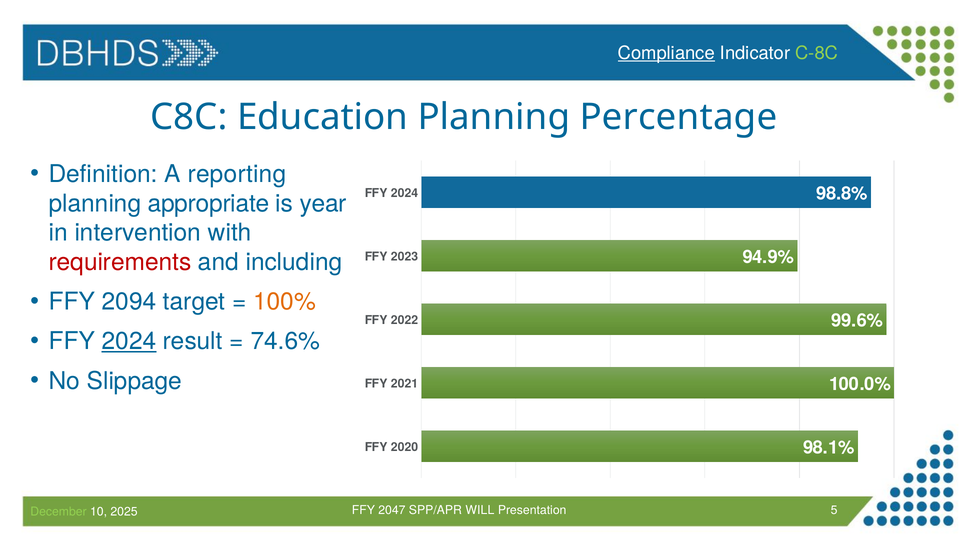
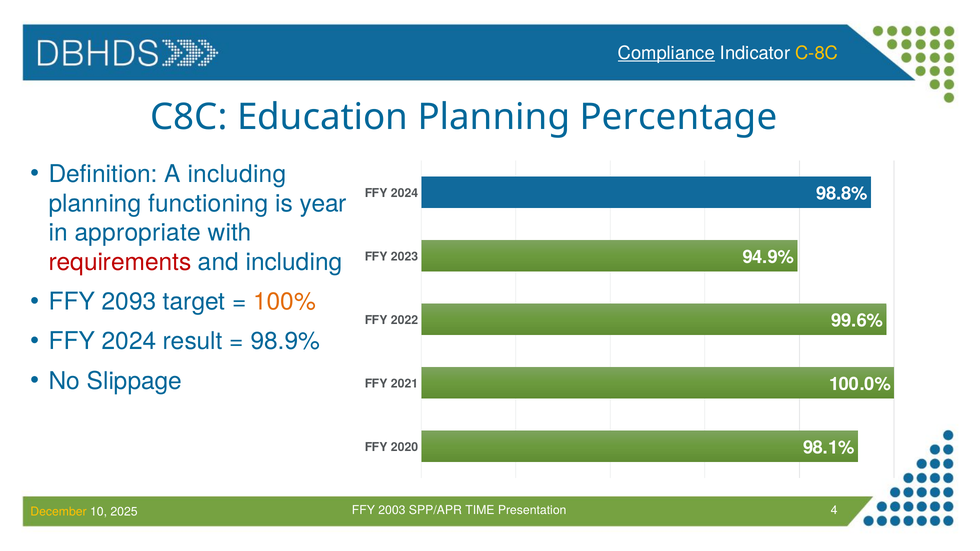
C-8C colour: light green -> yellow
A reporting: reporting -> including
appropriate: appropriate -> functioning
intervention: intervention -> appropriate
2094: 2094 -> 2093
2024 at (129, 342) underline: present -> none
74.6%: 74.6% -> 98.9%
2047: 2047 -> 2003
WILL: WILL -> TIME
5: 5 -> 4
December colour: light green -> yellow
